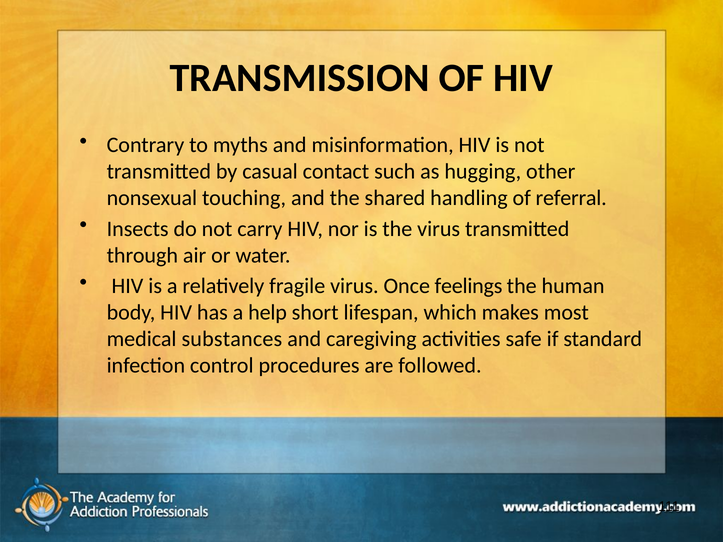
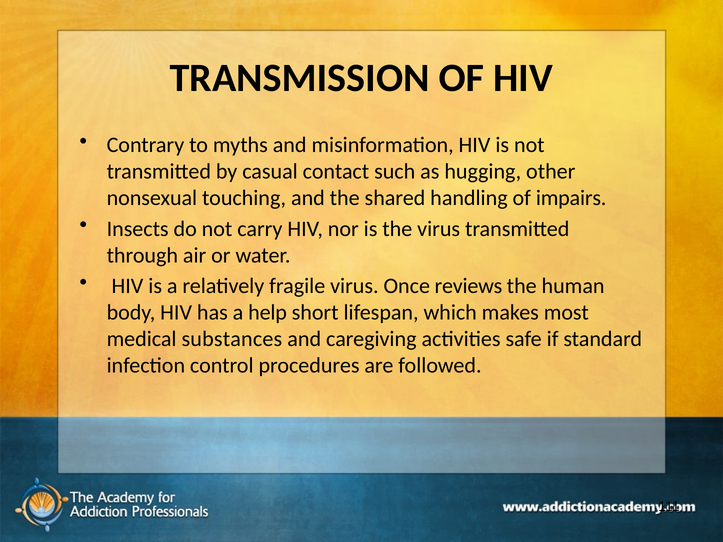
referral: referral -> impairs
feelings: feelings -> reviews
